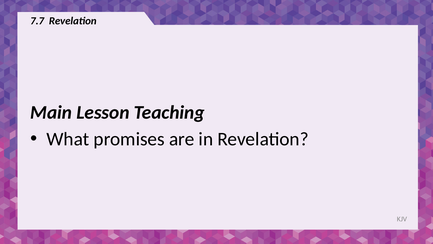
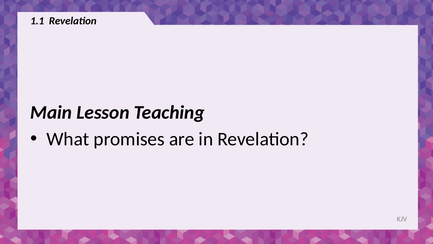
7.7: 7.7 -> 1.1
